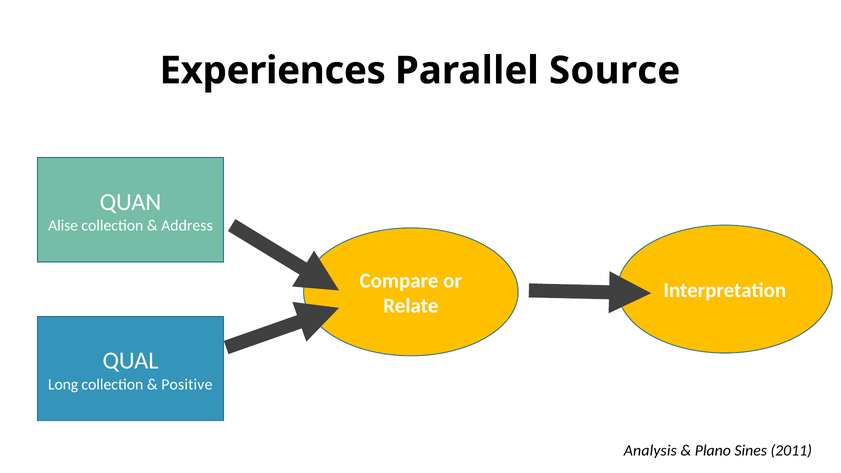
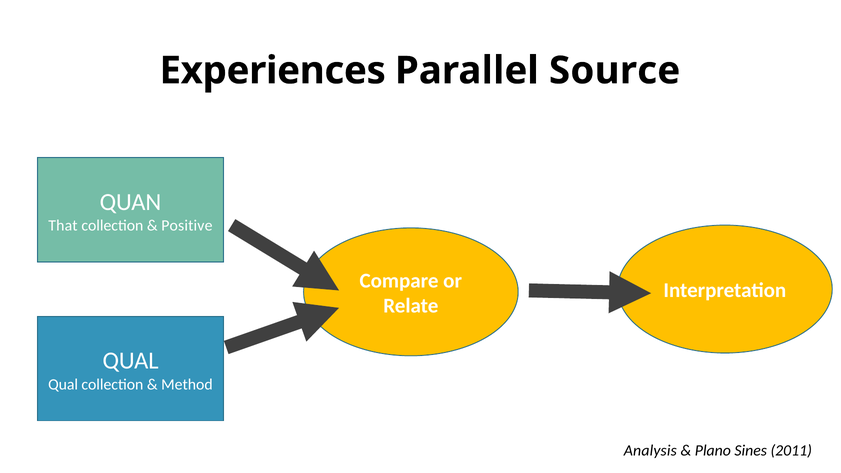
Alise: Alise -> That
Address: Address -> Positive
Long at (63, 385): Long -> Qual
Positive: Positive -> Method
